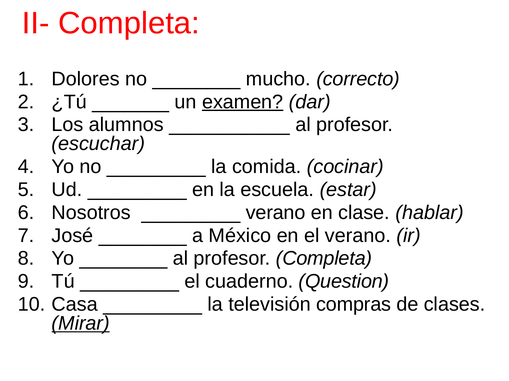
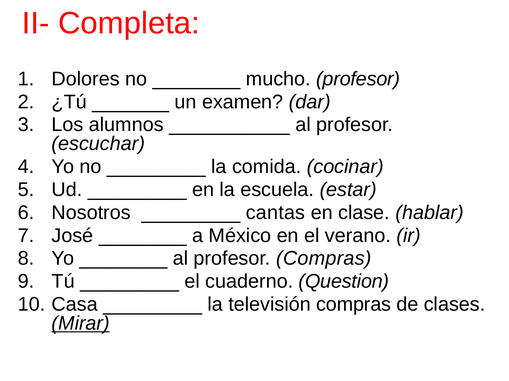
mucho correcto: correcto -> profesor
examen underline: present -> none
verano at (276, 213): verano -> cantas
profesor Completa: Completa -> Compras
